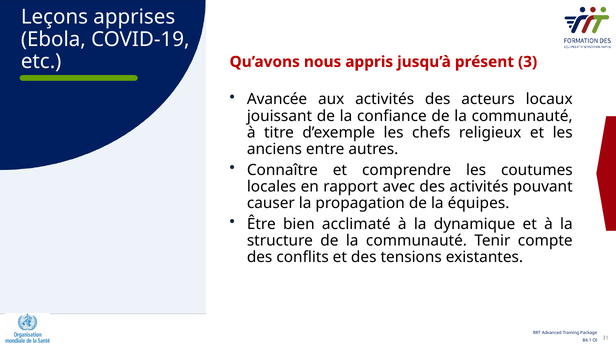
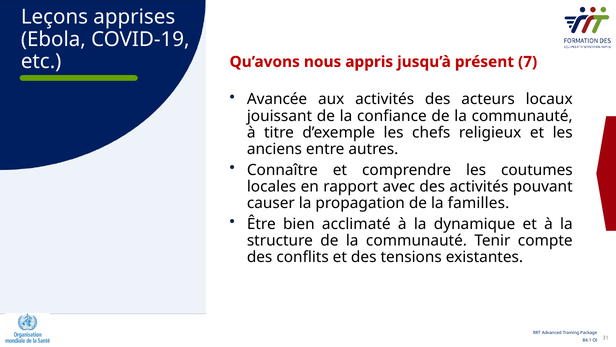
3: 3 -> 7
équipes: équipes -> familles
